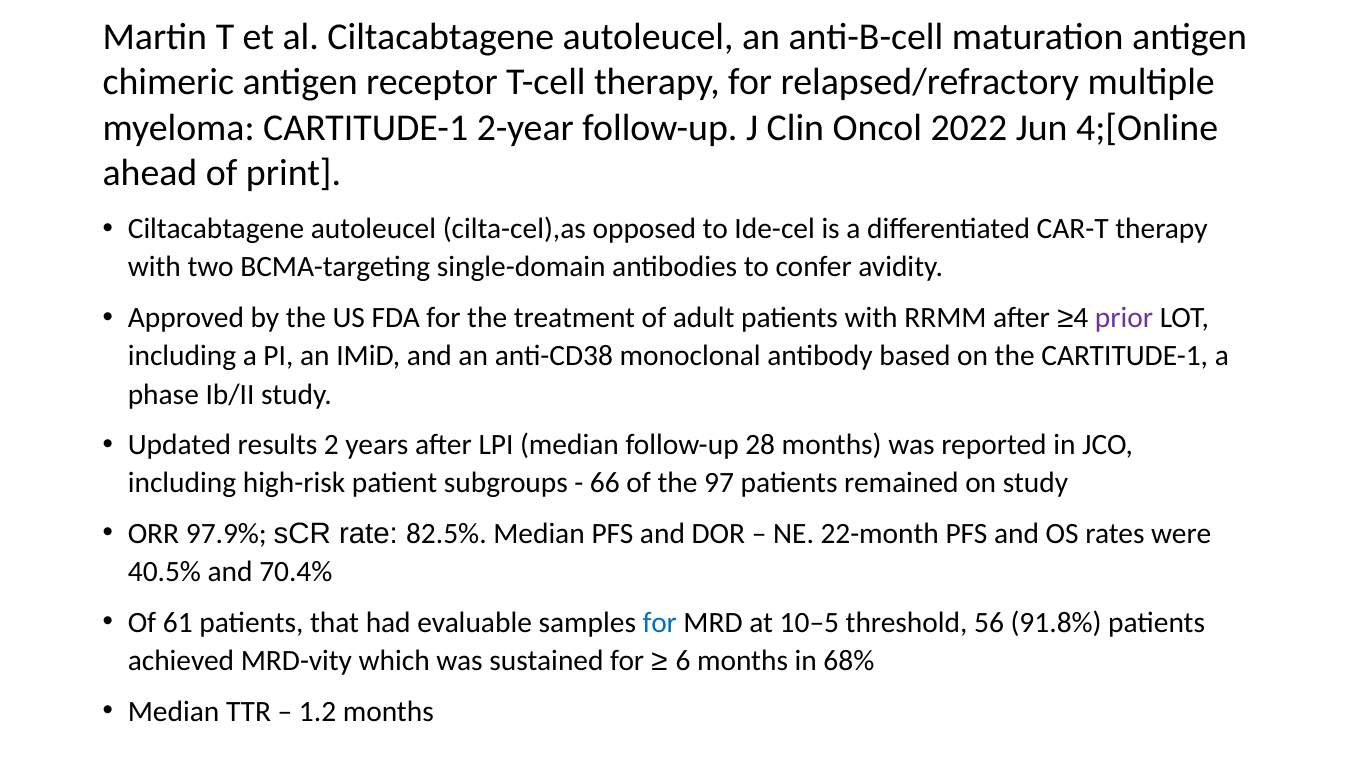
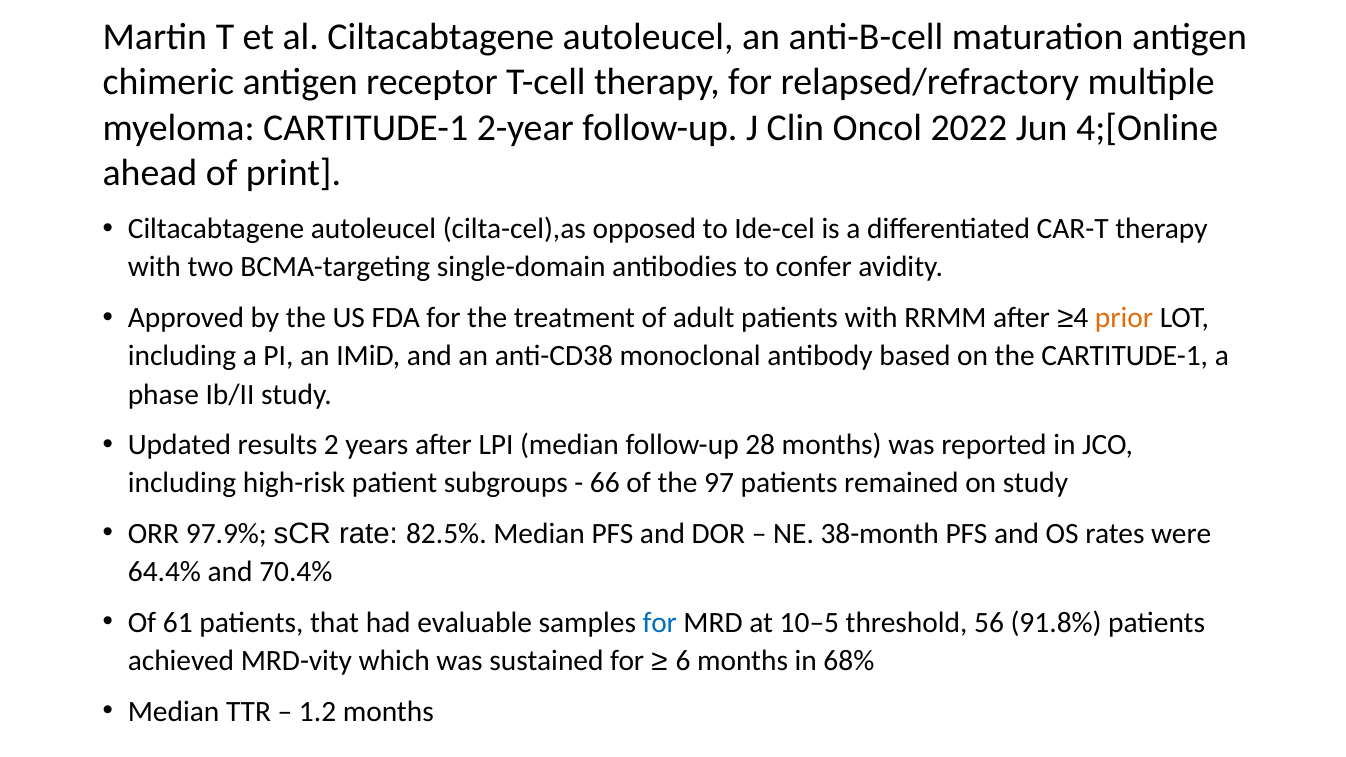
prior colour: purple -> orange
22-month: 22-month -> 38-month
40.5%: 40.5% -> 64.4%
